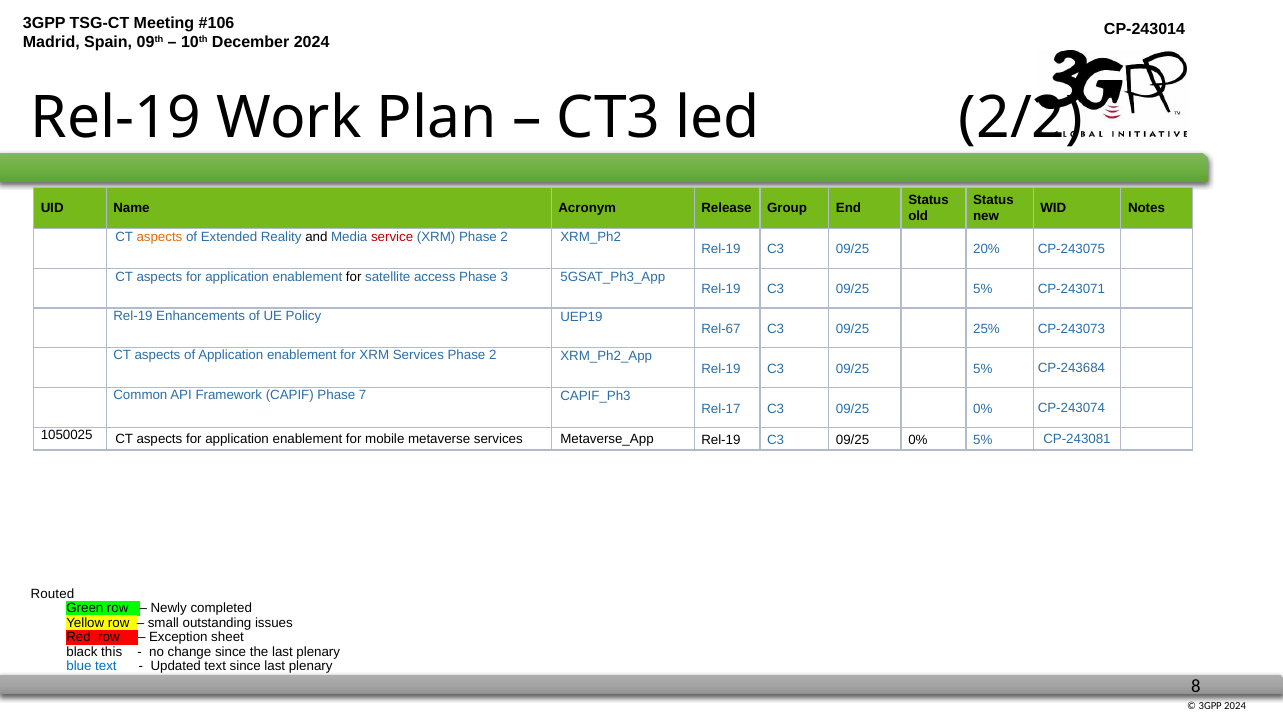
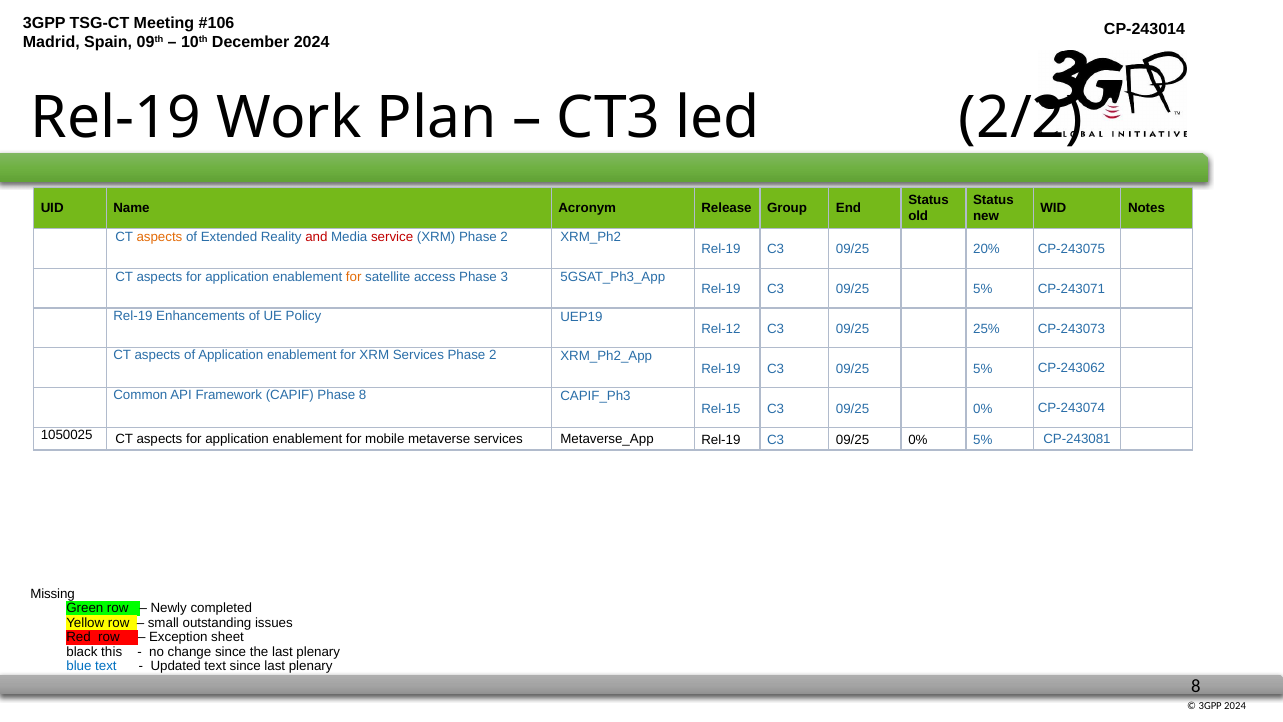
and colour: black -> red
for at (354, 277) colour: black -> orange
Rel-67: Rel-67 -> Rel-12
CP-243684: CP-243684 -> CP-243062
Phase 7: 7 -> 8
Rel-17: Rel-17 -> Rel-15
Routed: Routed -> Missing
